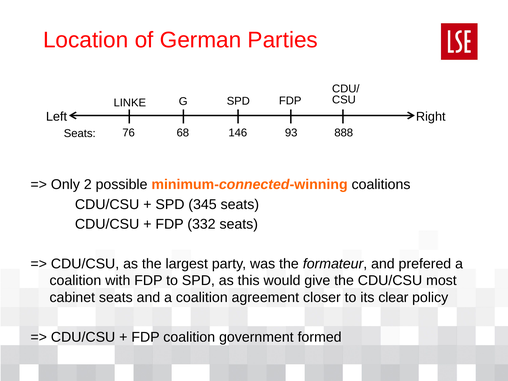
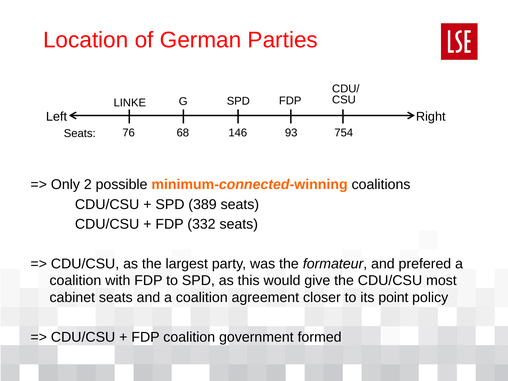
888: 888 -> 754
345: 345 -> 389
clear: clear -> point
